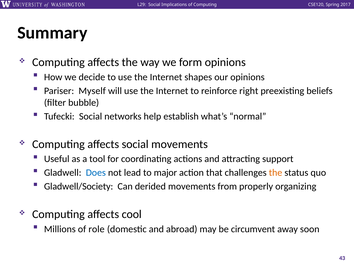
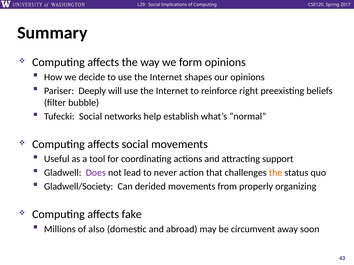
Myself: Myself -> Deeply
Does colour: blue -> purple
major: major -> never
cool: cool -> fake
role: role -> also
